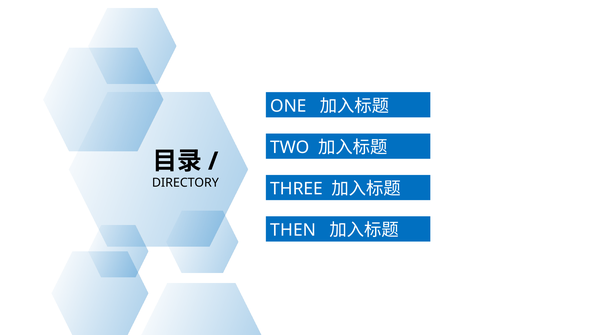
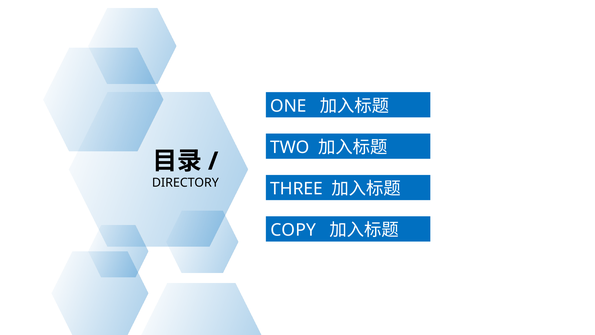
THEN: THEN -> COPY
